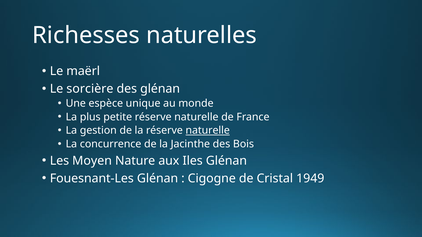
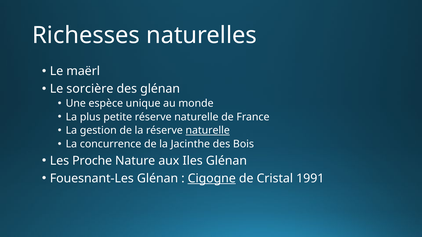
Moyen: Moyen -> Proche
Cigogne underline: none -> present
1949: 1949 -> 1991
